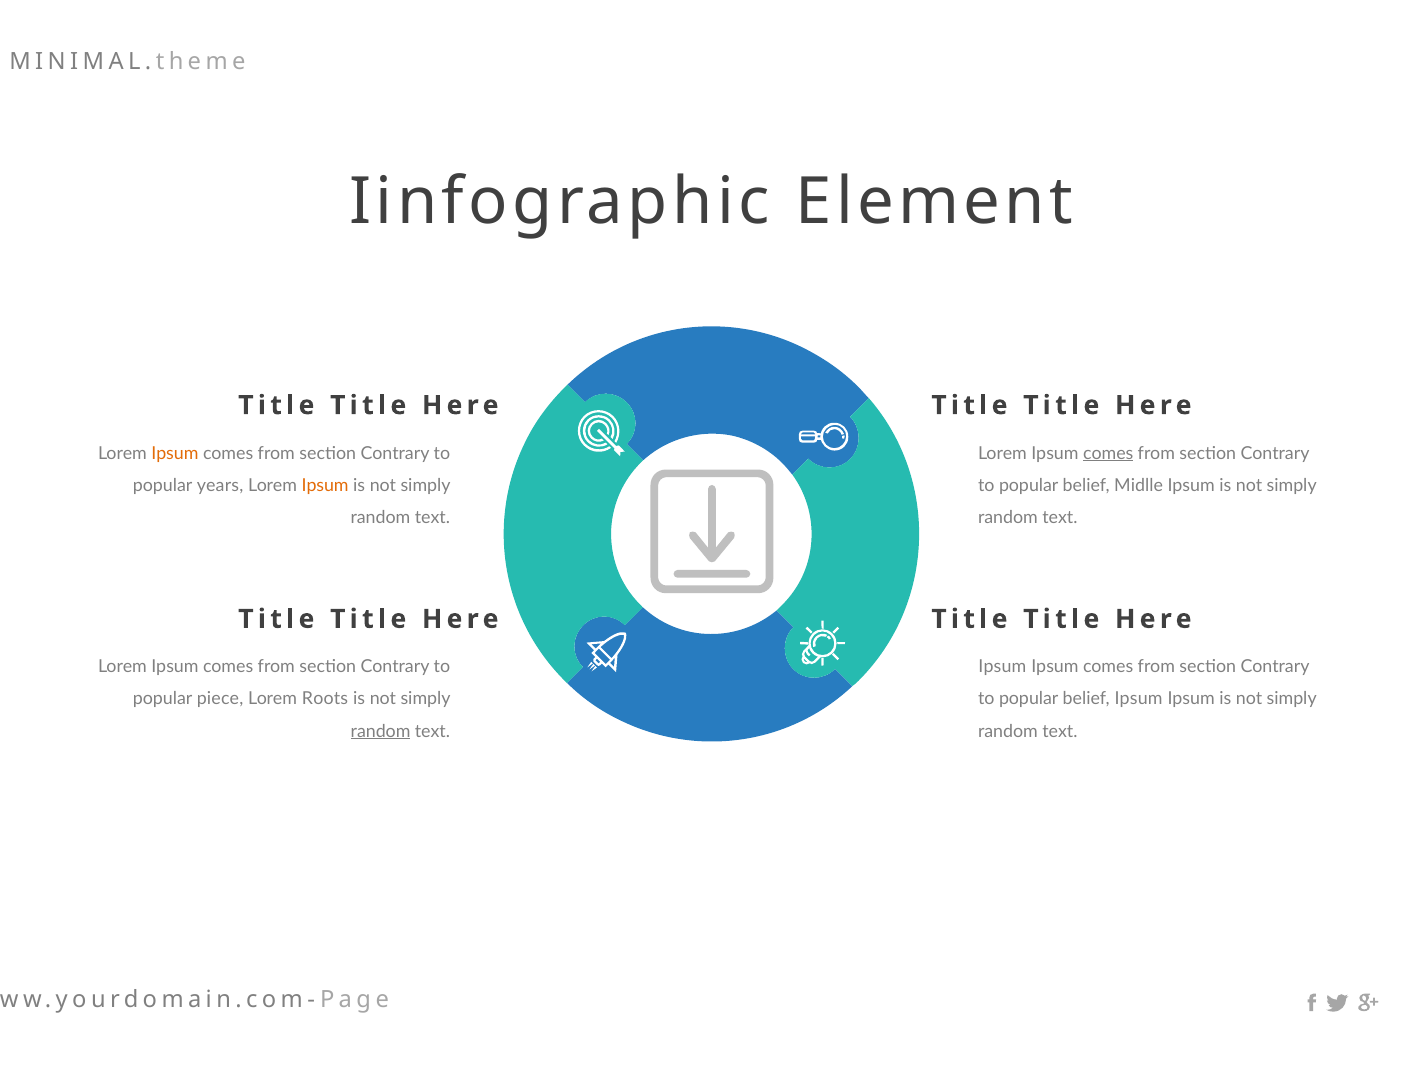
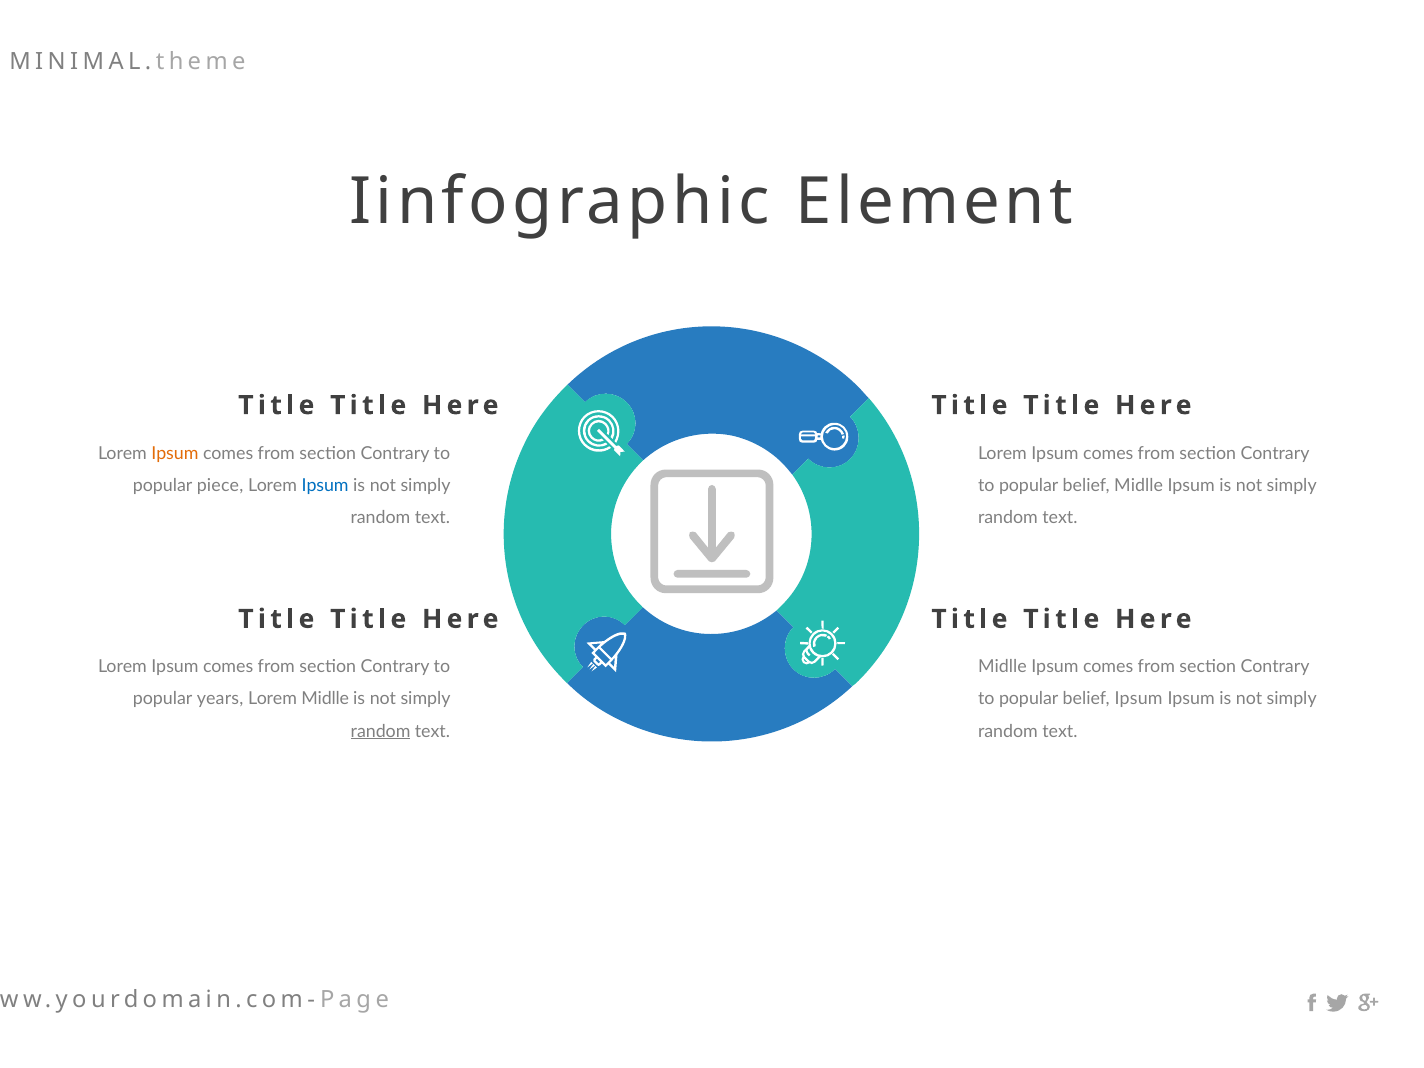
comes at (1108, 453) underline: present -> none
years: years -> piece
Ipsum at (325, 485) colour: orange -> blue
Ipsum at (1002, 667): Ipsum -> Midlle
piece: piece -> years
Lorem Roots: Roots -> Midlle
